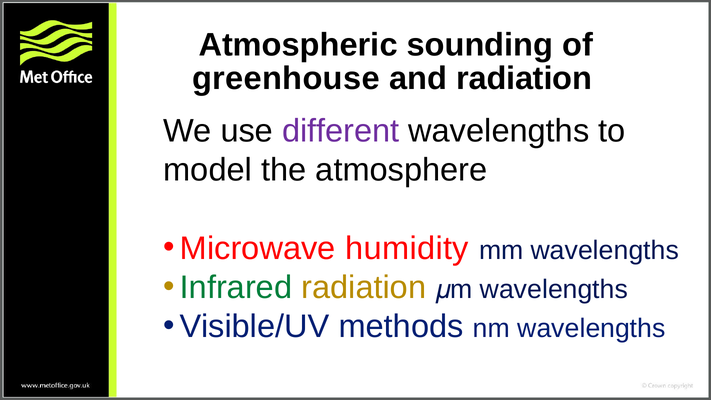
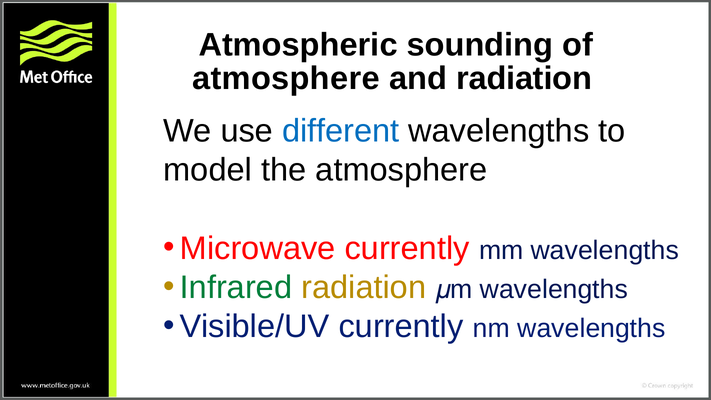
greenhouse at (286, 78): greenhouse -> atmosphere
different colour: purple -> blue
Microwave humidity: humidity -> currently
Visible/UV methods: methods -> currently
